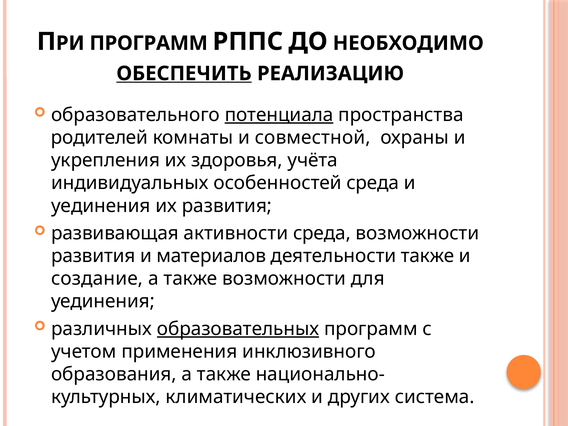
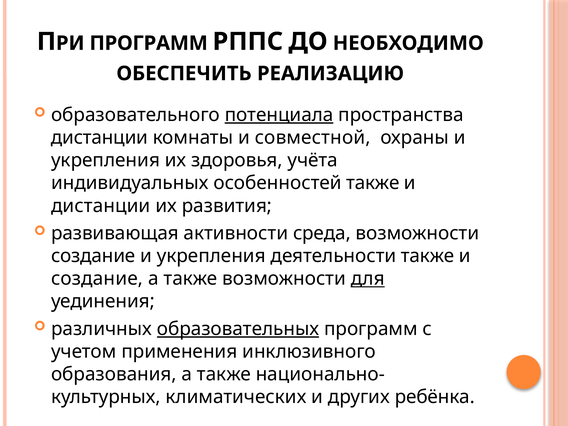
ОБЕСПЕЧИТЬ underline: present -> none
родителей at (99, 138): родителей -> дистанции
особенностей среда: среда -> также
уединения at (101, 206): уединения -> дистанции
развития at (93, 256): развития -> создание
материалов at (211, 256): материалов -> укрепления
для underline: none -> present
система: система -> ребёнка
